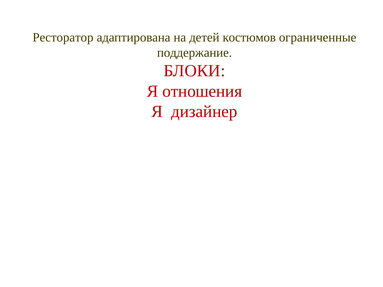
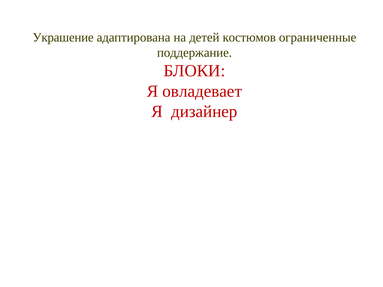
Ресторатор: Ресторатор -> Украшение
отношения: отношения -> овладевает
